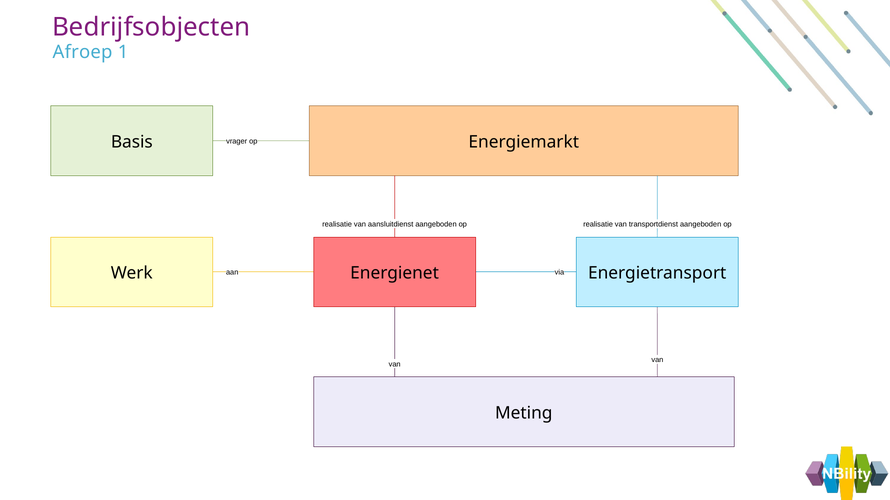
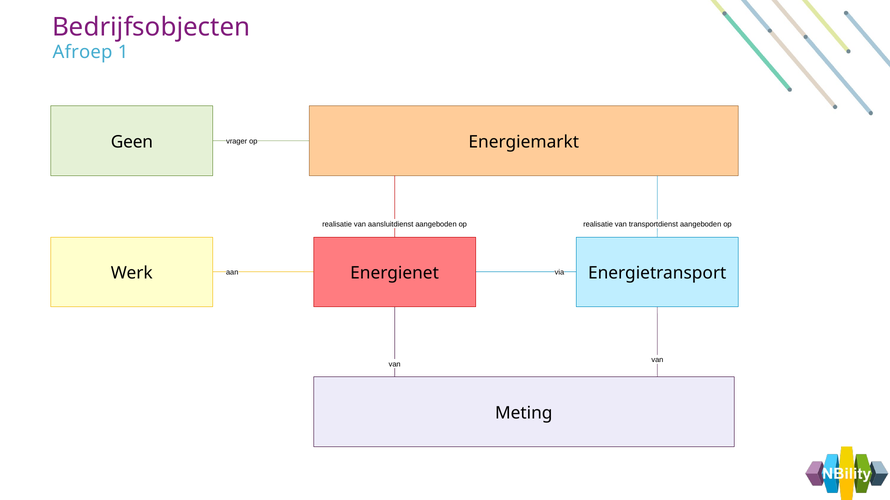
Basis: Basis -> Geen
